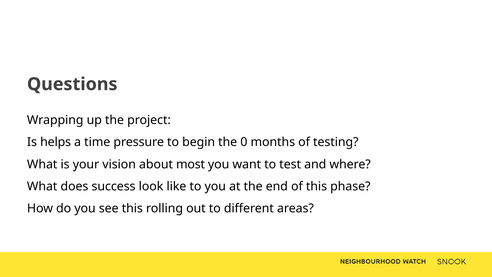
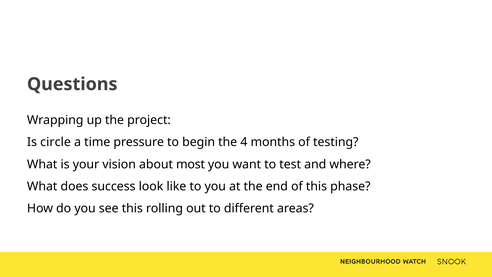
helps: helps -> circle
0: 0 -> 4
